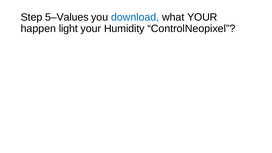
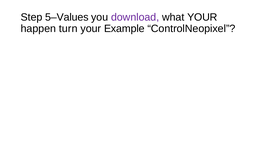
download colour: blue -> purple
light: light -> turn
Humidity: Humidity -> Example
